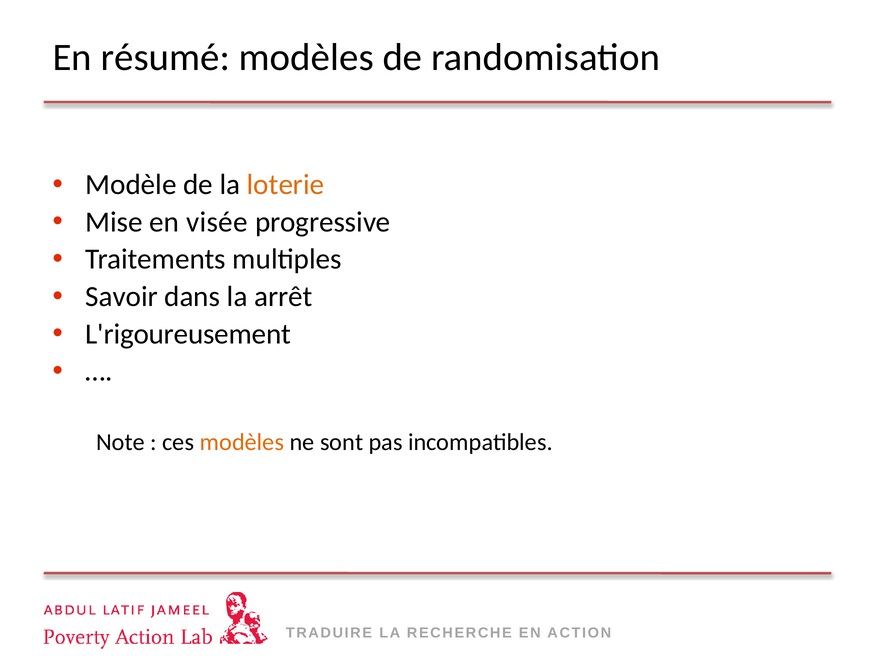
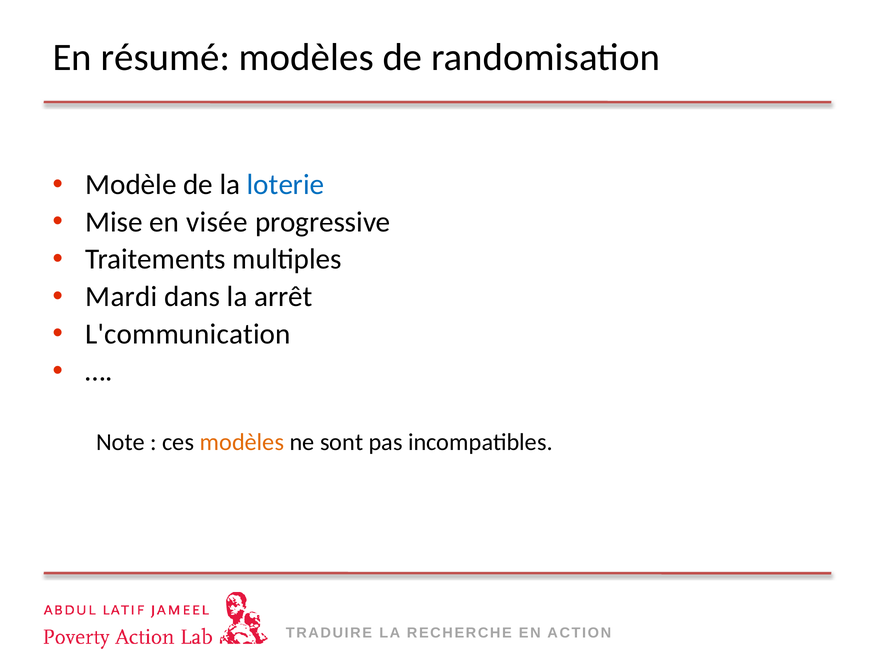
loterie colour: orange -> blue
Savoir: Savoir -> Mardi
L'rigoureusement: L'rigoureusement -> L'communication
